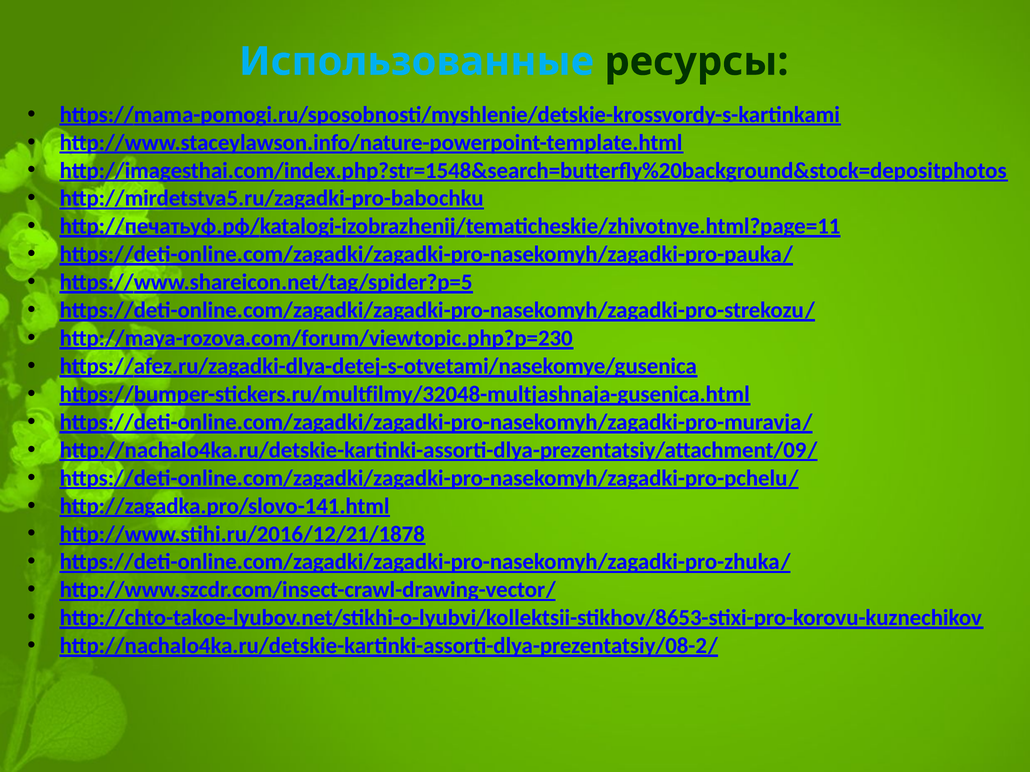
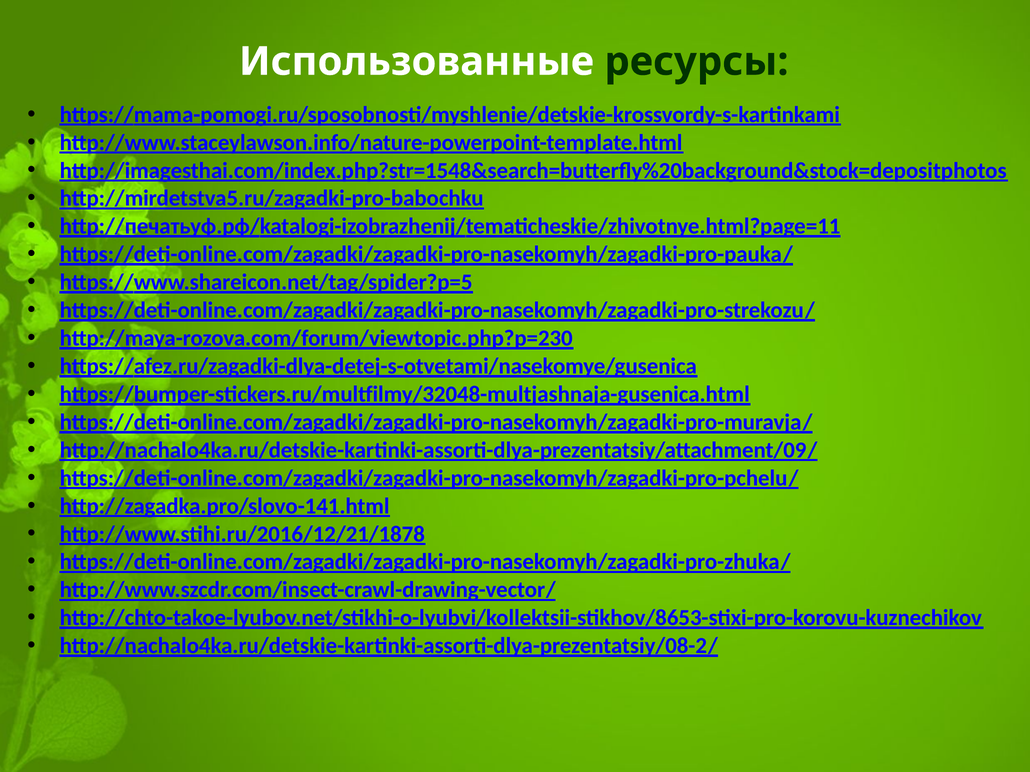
Использованные colour: light blue -> white
